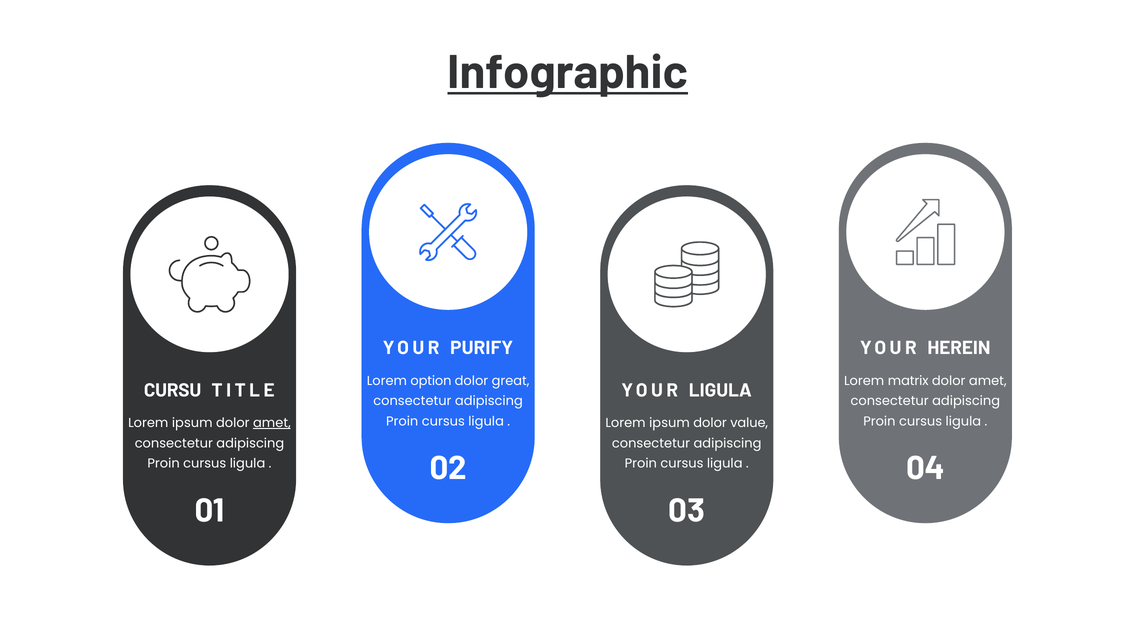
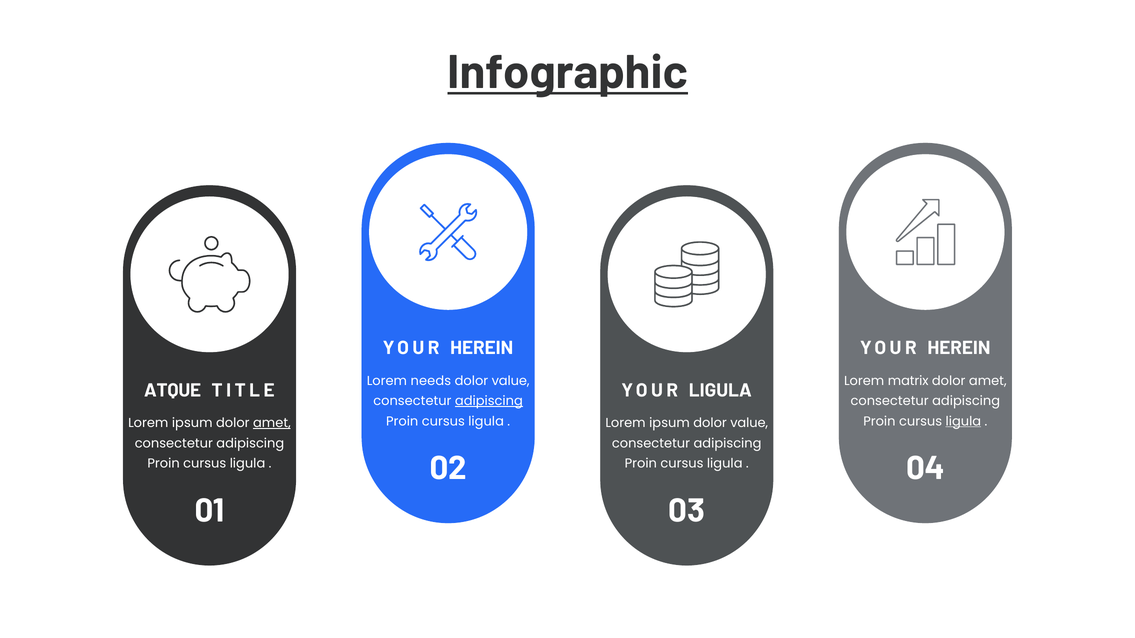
PURIFY at (482, 348): PURIFY -> HEREIN
option: option -> needs
great at (511, 381): great -> value
CURSU: CURSU -> ATQUE
adipiscing at (489, 401) underline: none -> present
ligula at (963, 422) underline: none -> present
